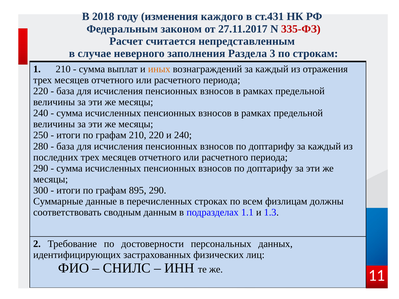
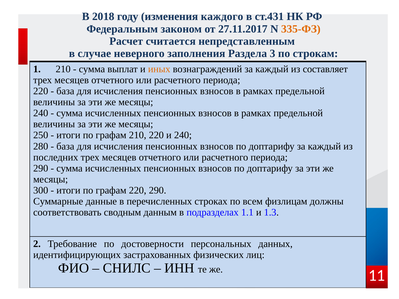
335-ФЗ colour: red -> orange
отражения: отражения -> составляет
графам 895: 895 -> 220
